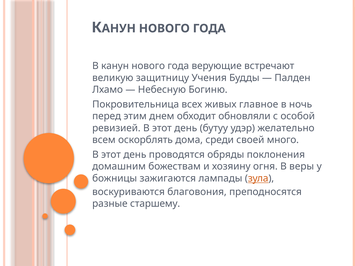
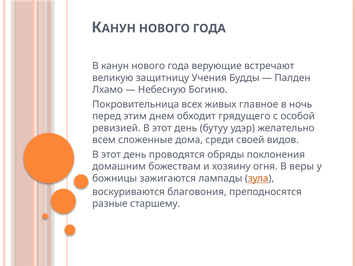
обновляли: обновляли -> грядущего
оскорблять: оскорблять -> сложенные
много: много -> видов
